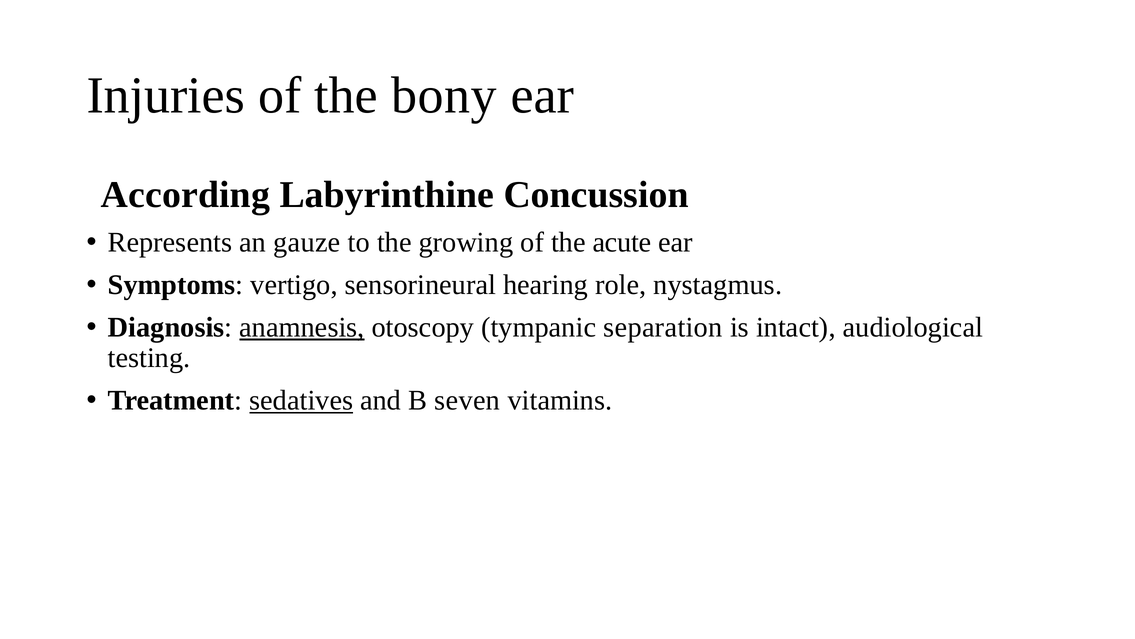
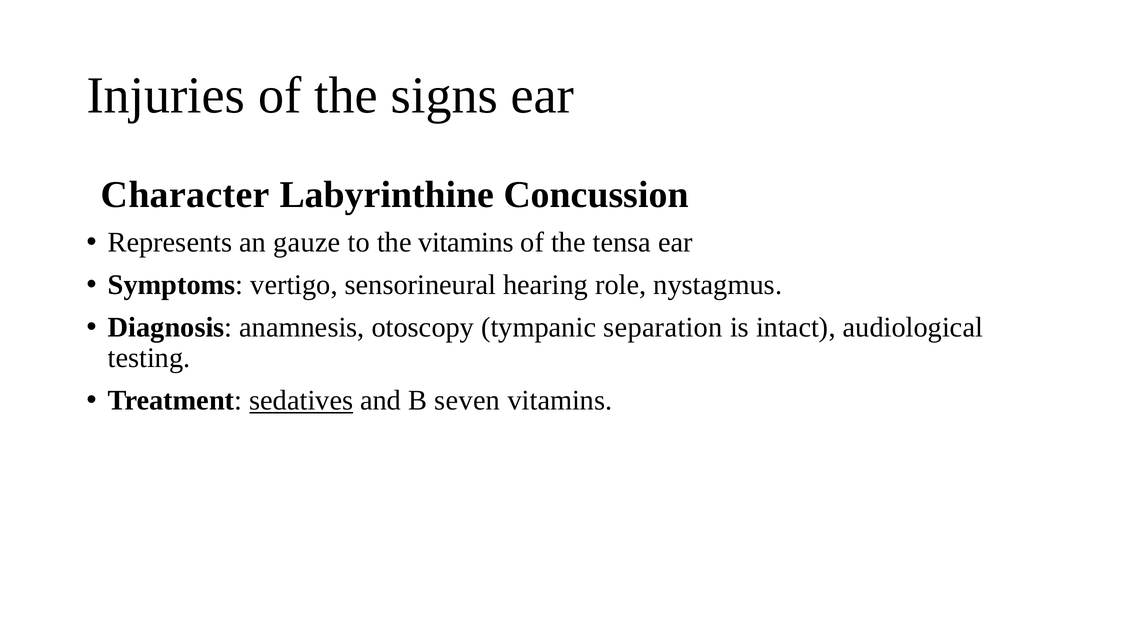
bony: bony -> signs
According: According -> Character
the growing: growing -> vitamins
acute: acute -> tensa
anamnesis underline: present -> none
